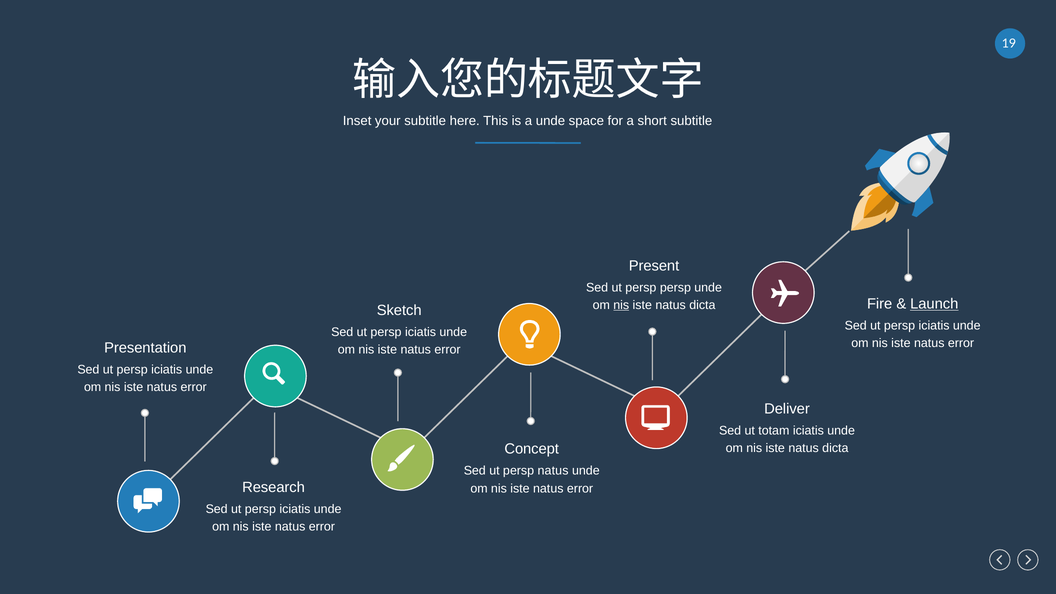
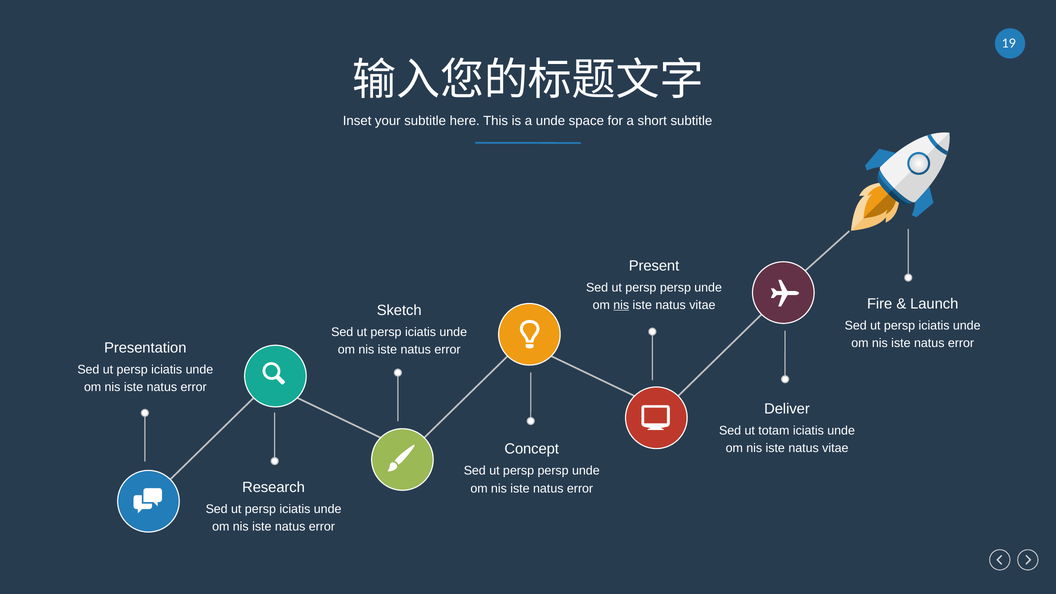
Launch underline: present -> none
dicta at (702, 305): dicta -> vitae
dicta at (835, 448): dicta -> vitae
natus at (553, 471): natus -> persp
